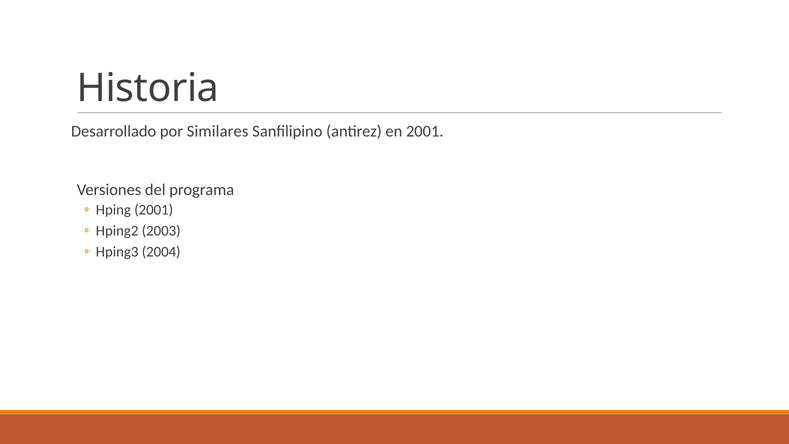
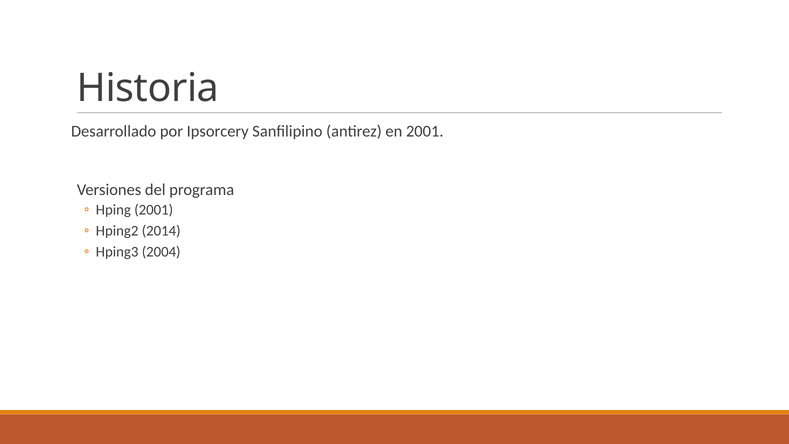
Similares: Similares -> Ipsorcery
2003: 2003 -> 2014
